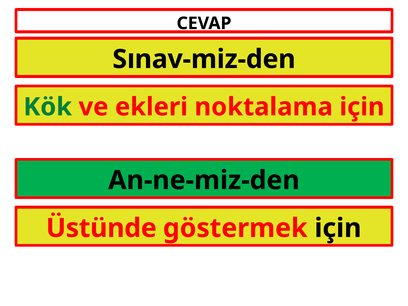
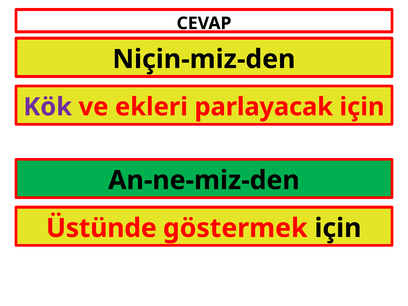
Sınav-miz-den: Sınav-miz-den -> Niçin-miz-den
Kök colour: green -> purple
noktalama: noktalama -> parlayacak
